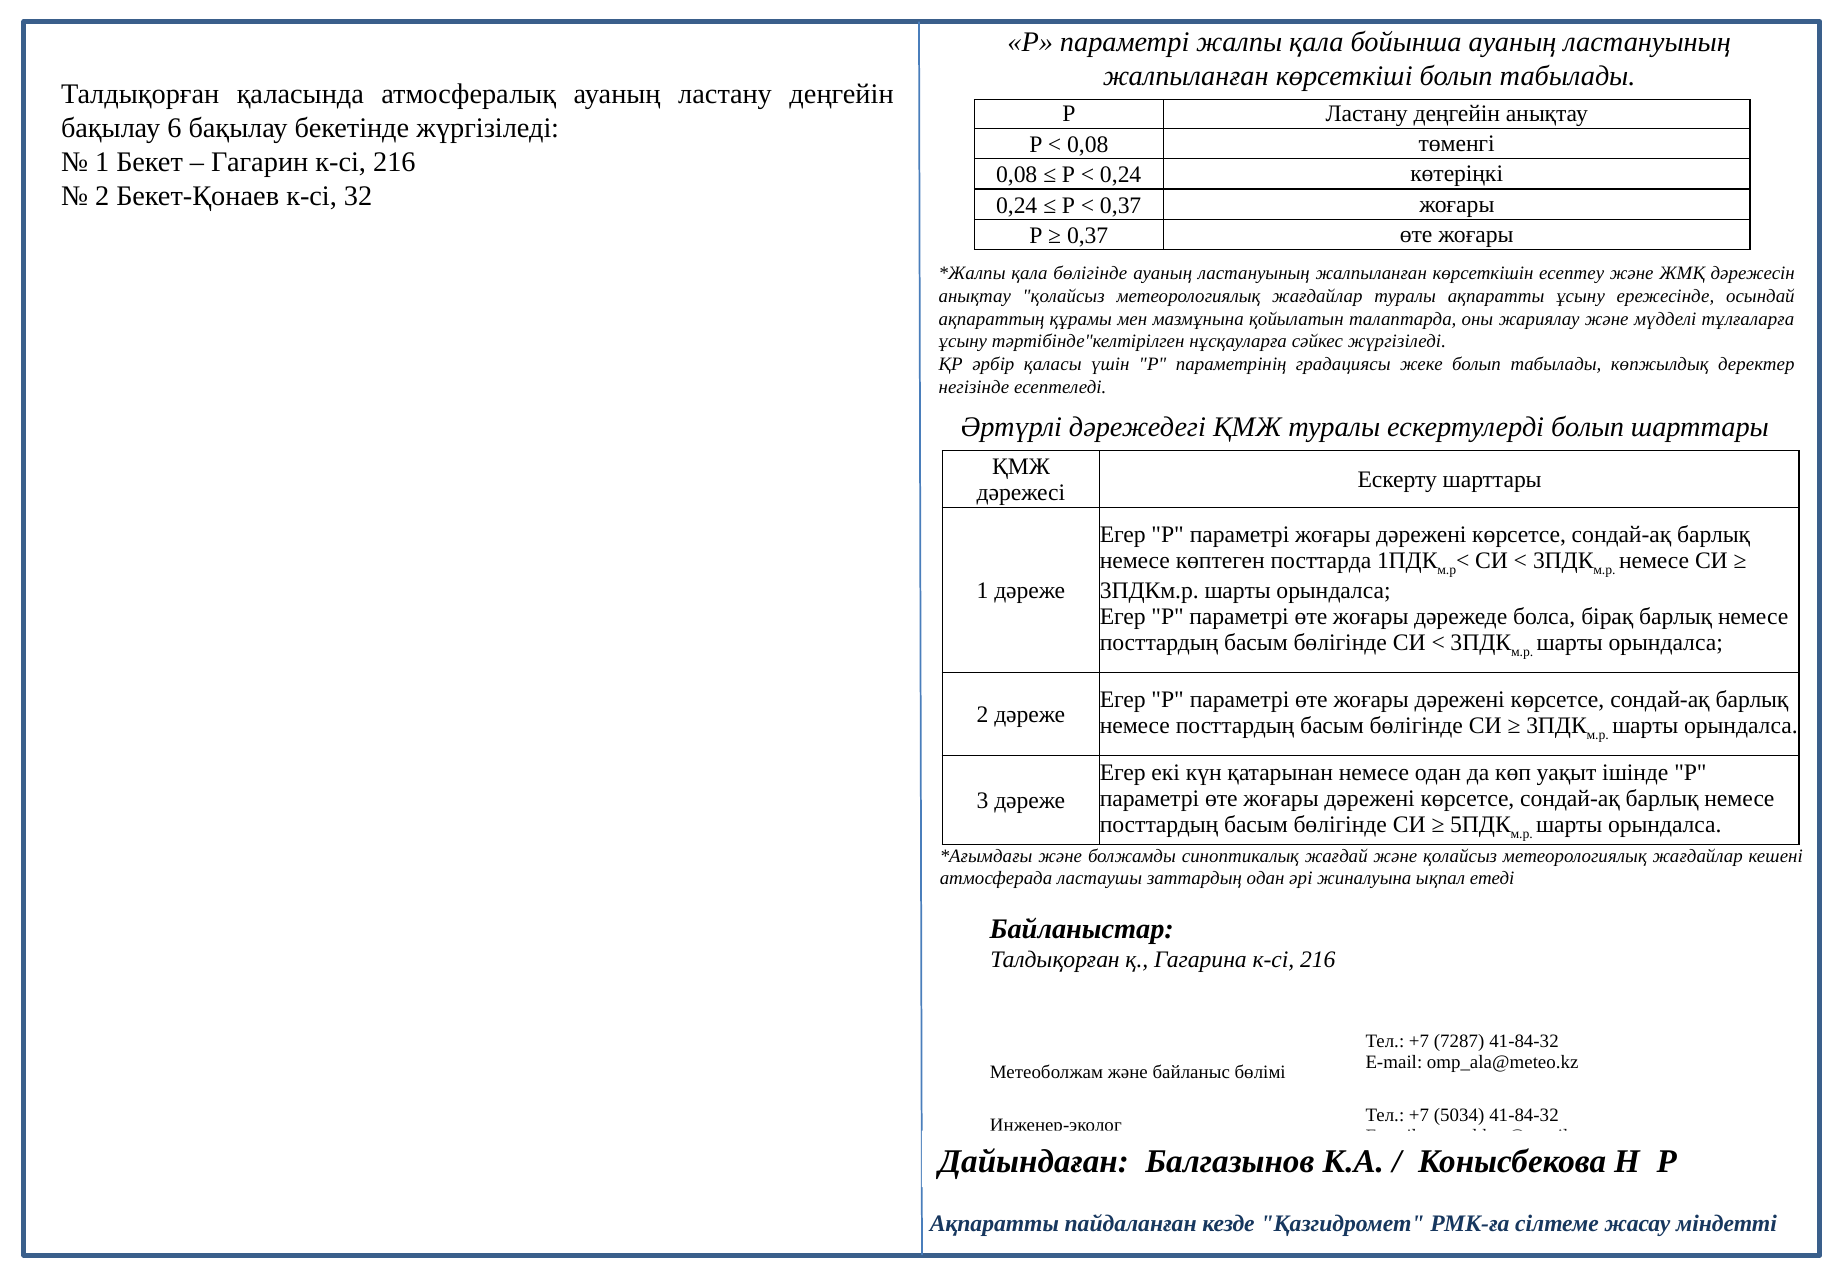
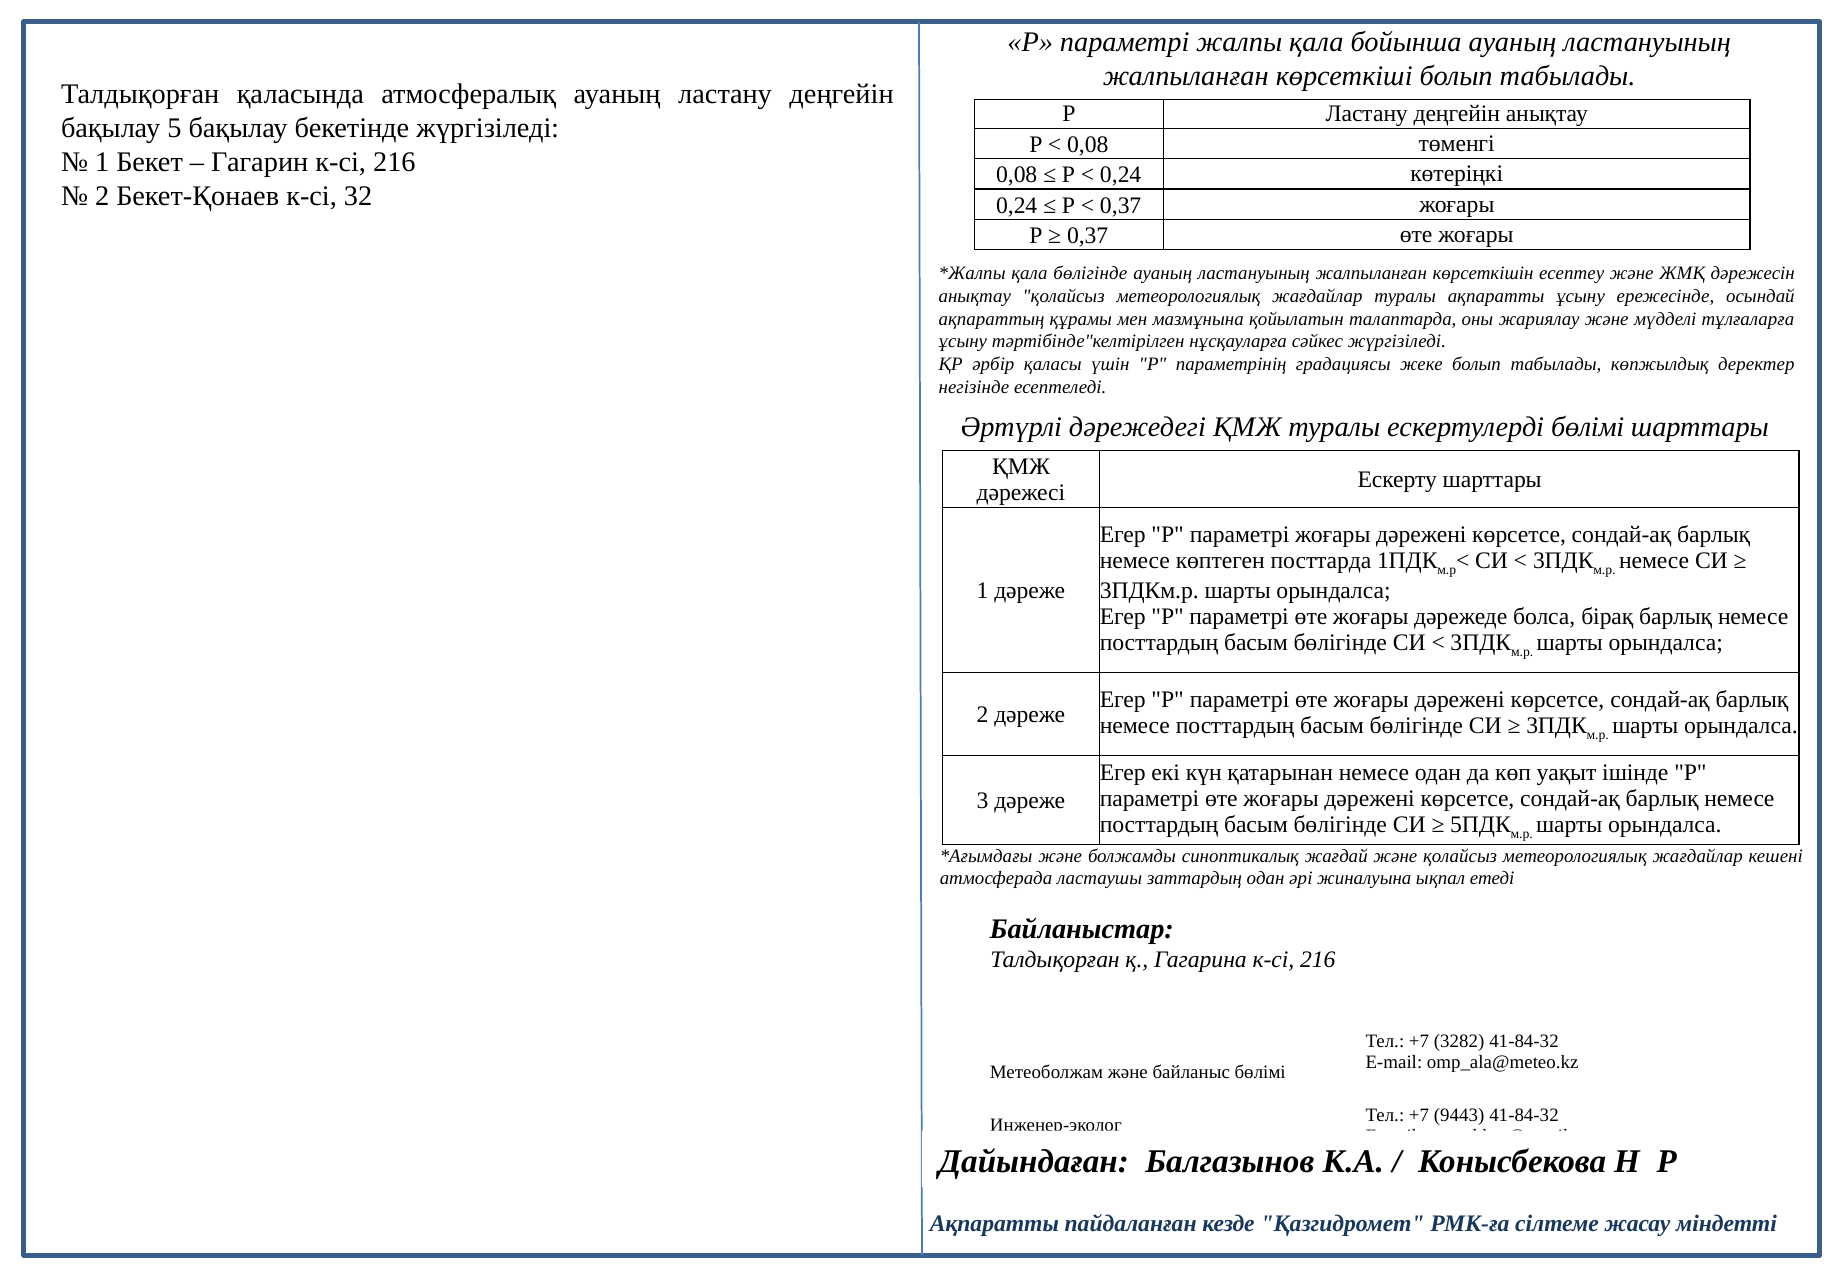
6: 6 -> 5
ескертулерді болып: болып -> бөлімі
7287: 7287 -> 3282
5034: 5034 -> 9443
